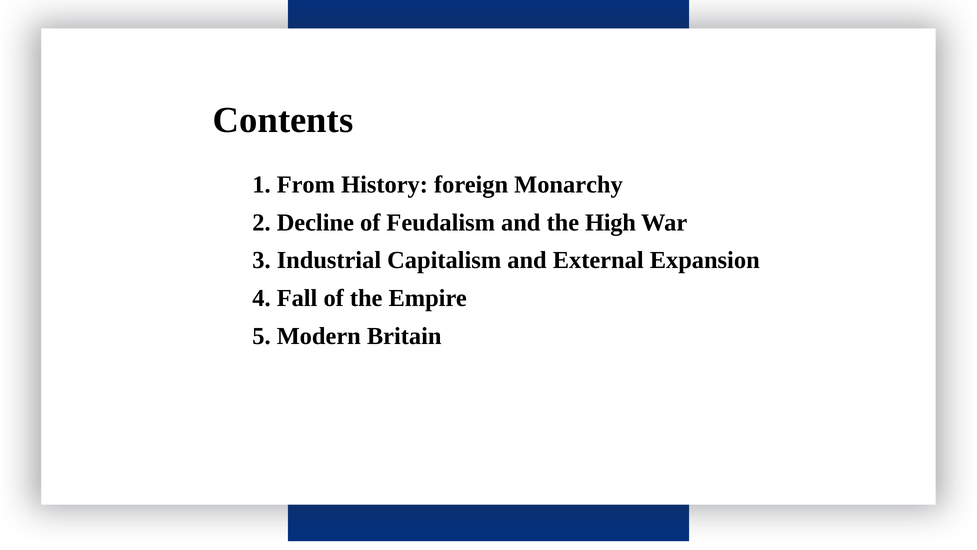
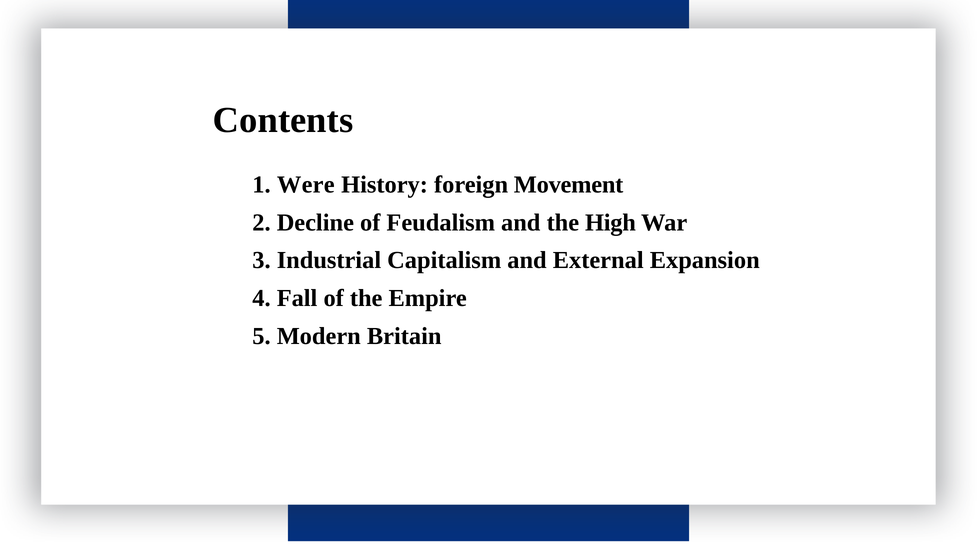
From: From -> Were
Monarchy: Monarchy -> Movement
